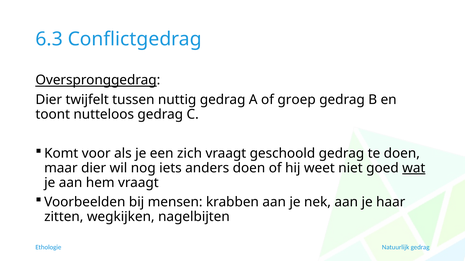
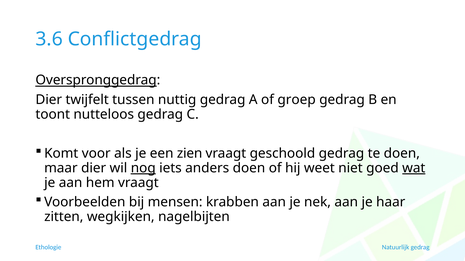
6.3: 6.3 -> 3.6
zich: zich -> zien
nog underline: none -> present
